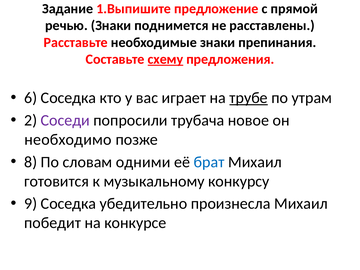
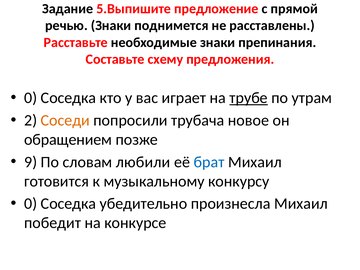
1.Выпишите: 1.Выпишите -> 5.Выпишите
схему underline: present -> none
6 at (31, 98): 6 -> 0
Соседи colour: purple -> orange
необходимо: необходимо -> обращением
8: 8 -> 9
одними: одними -> любили
9 at (31, 204): 9 -> 0
